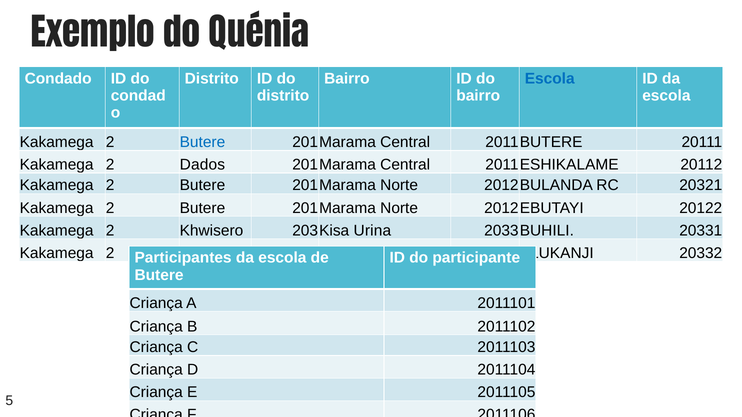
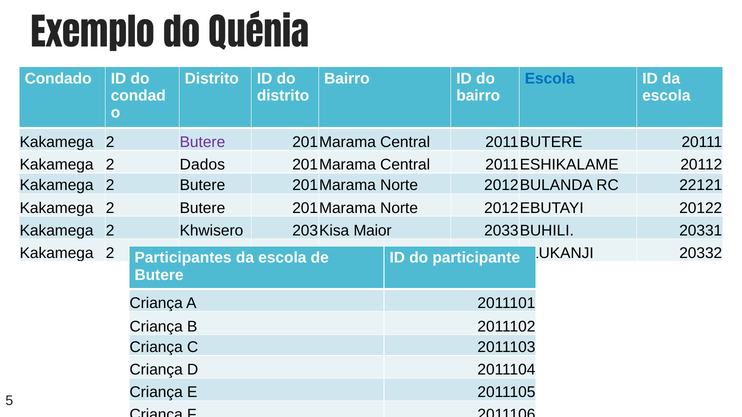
Butere at (202, 142) colour: blue -> purple
20321: 20321 -> 22121
Urina: Urina -> Maior
